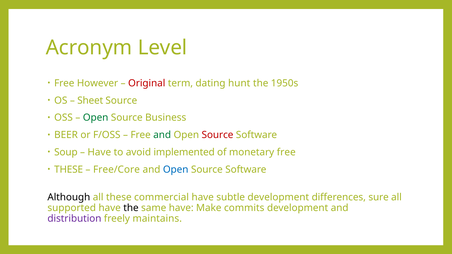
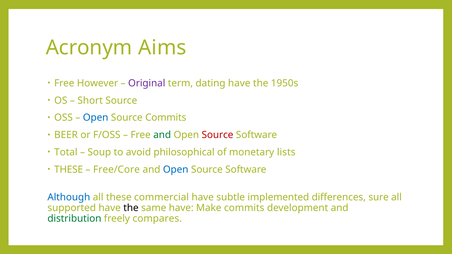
Level: Level -> Aims
Original colour: red -> purple
dating hunt: hunt -> have
Sheet: Sheet -> Short
Open at (96, 118) colour: green -> blue
Source Business: Business -> Commits
Soup: Soup -> Total
Have at (99, 152): Have -> Soup
implemented: implemented -> philosophical
monetary free: free -> lists
Although colour: black -> blue
subtle development: development -> implemented
distribution colour: purple -> green
maintains: maintains -> compares
